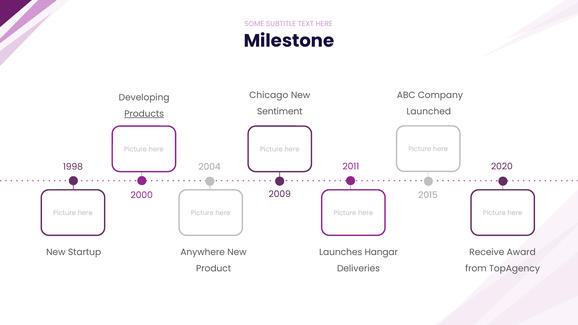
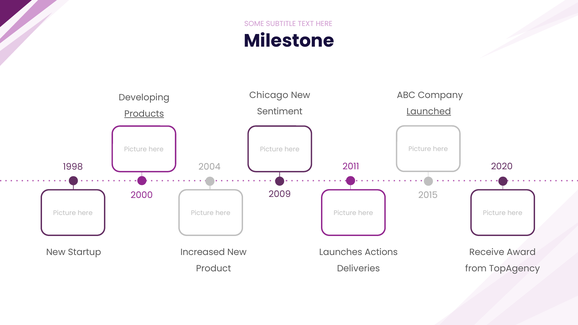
Launched underline: none -> present
Anywhere: Anywhere -> Increased
Hangar: Hangar -> Actions
